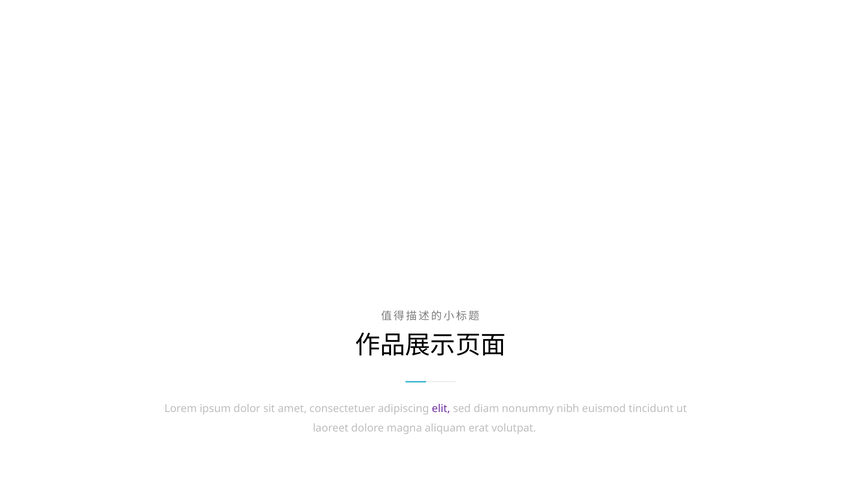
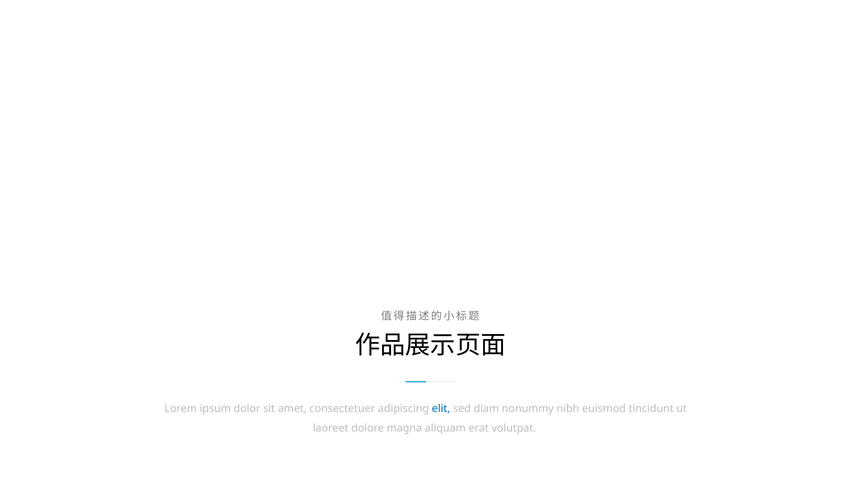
elit colour: purple -> blue
